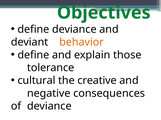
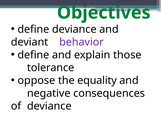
behavior colour: orange -> purple
cultural: cultural -> oppose
creative: creative -> equality
